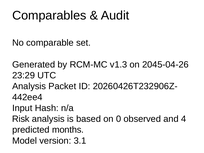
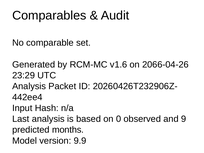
v1.3: v1.3 -> v1.6
2045-04-26: 2045-04-26 -> 2066-04-26
Risk: Risk -> Last
4: 4 -> 9
3.1: 3.1 -> 9.9
